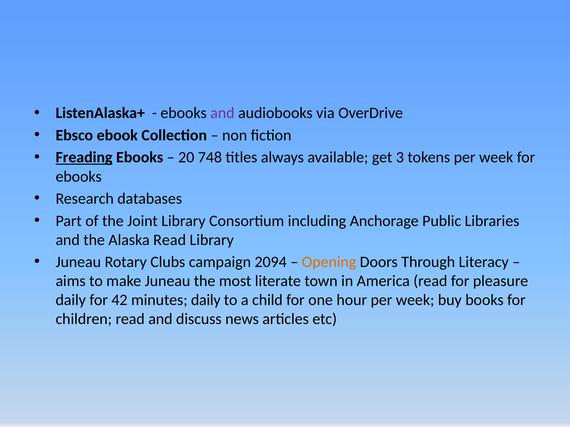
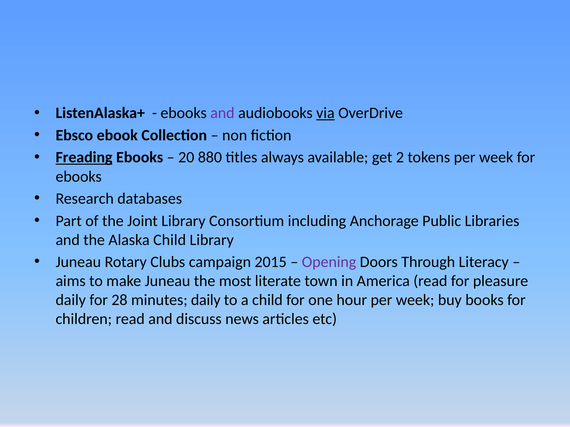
via underline: none -> present
748: 748 -> 880
3: 3 -> 2
Alaska Read: Read -> Child
2094: 2094 -> 2015
Opening colour: orange -> purple
42: 42 -> 28
